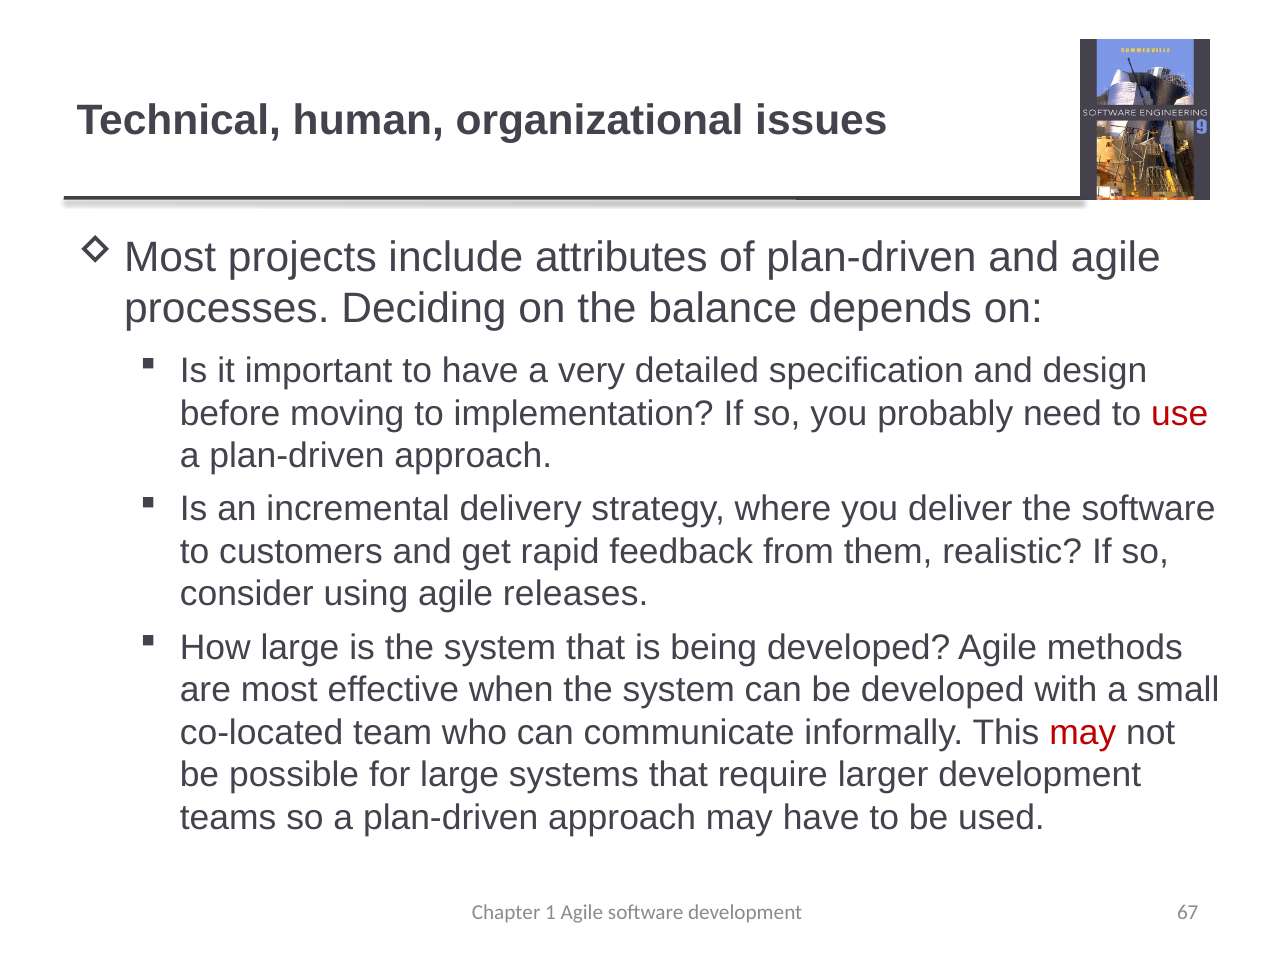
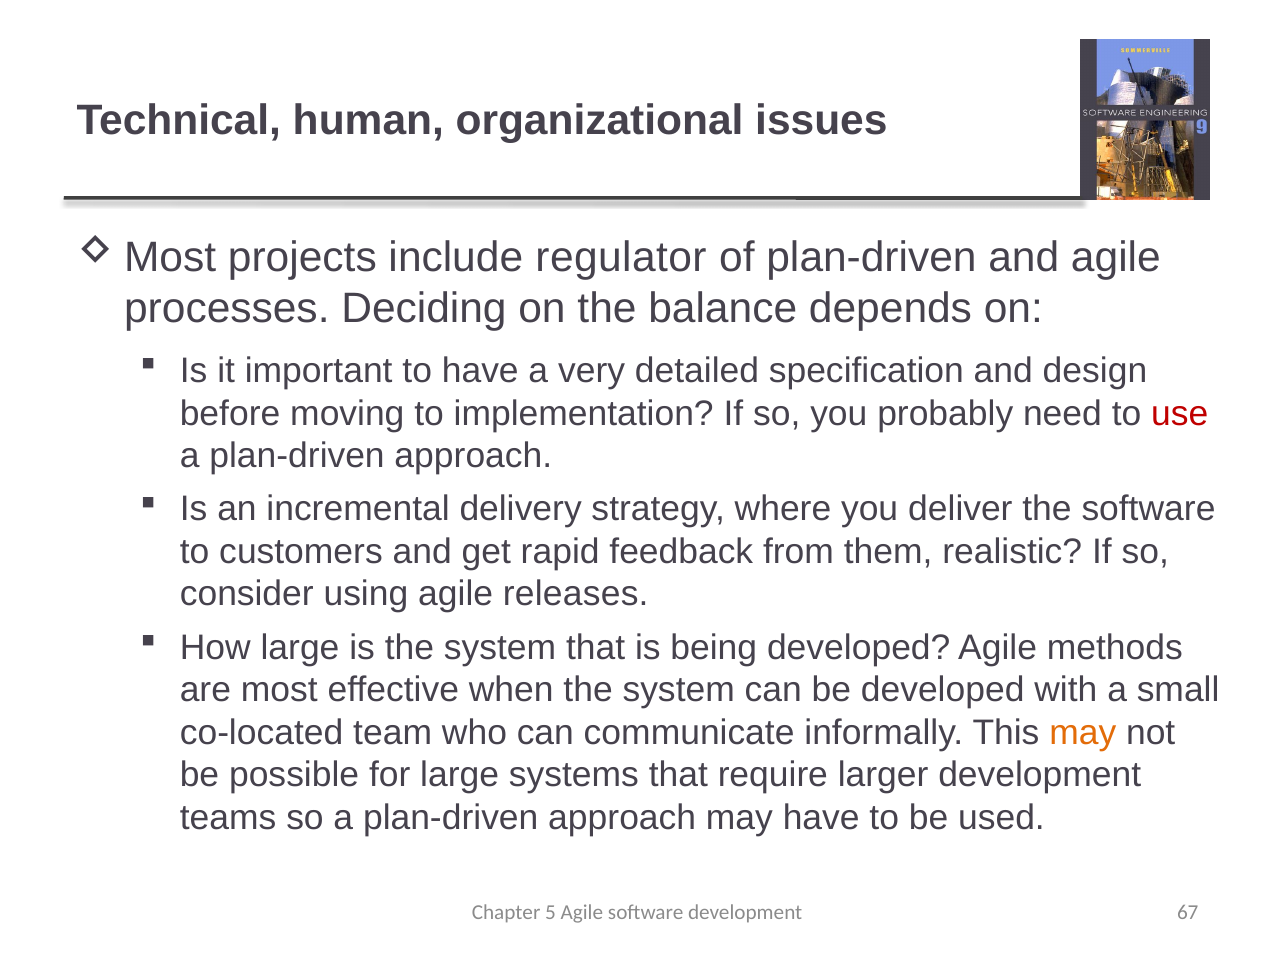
attributes: attributes -> regulator
may at (1083, 733) colour: red -> orange
1: 1 -> 5
